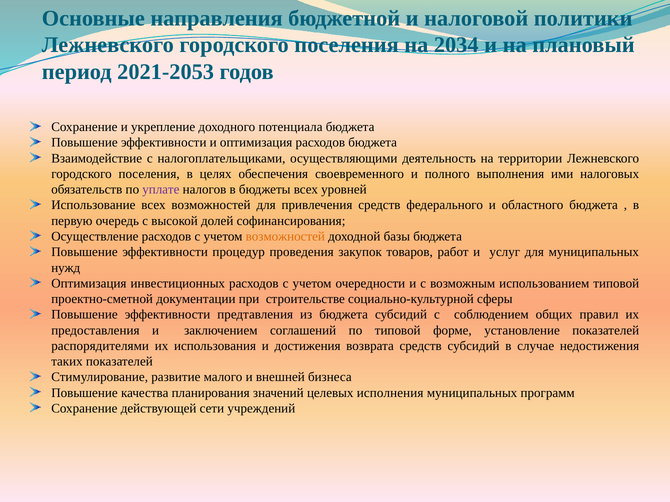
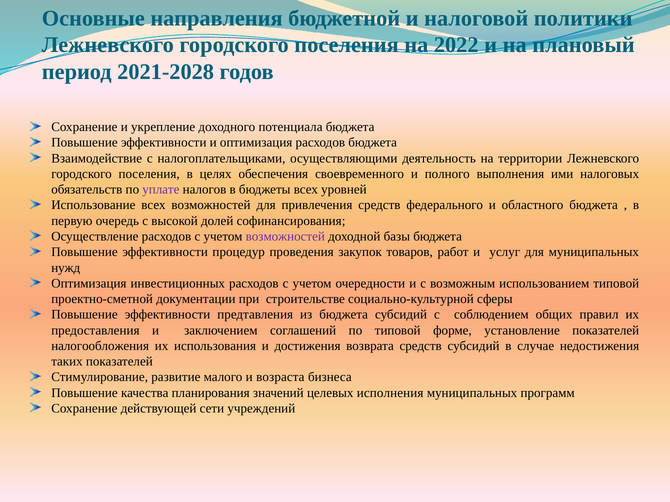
2034: 2034 -> 2022
2021-2053: 2021-2053 -> 2021-2028
возможностей at (285, 237) colour: orange -> purple
распорядителями: распорядителями -> налогообложения
внешней: внешней -> возраста
